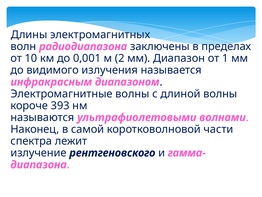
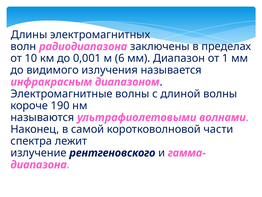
2: 2 -> 6
393: 393 -> 190
